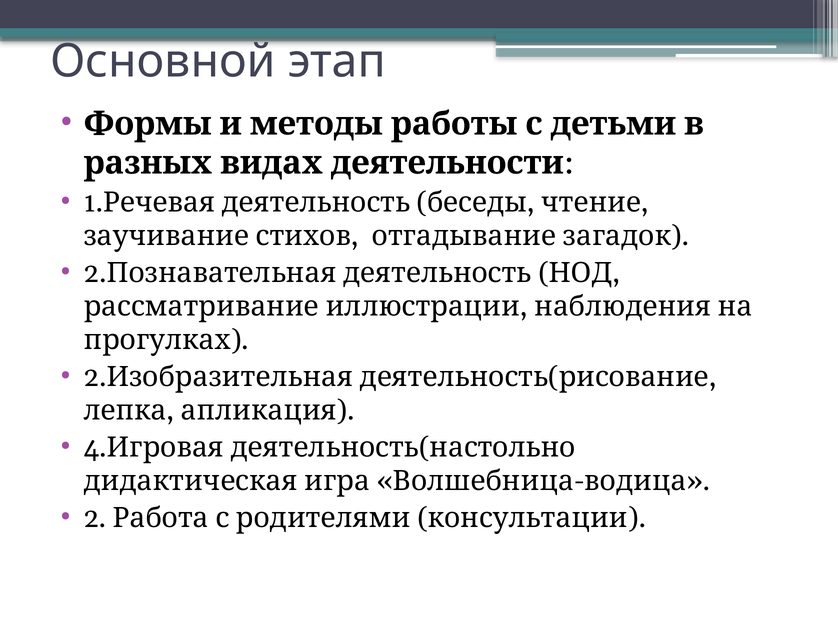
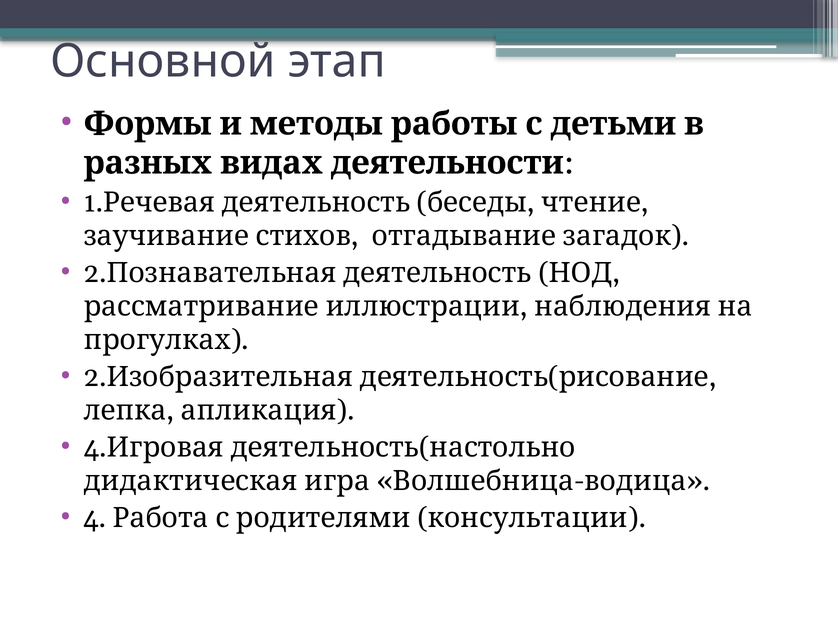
2 at (95, 518): 2 -> 4
